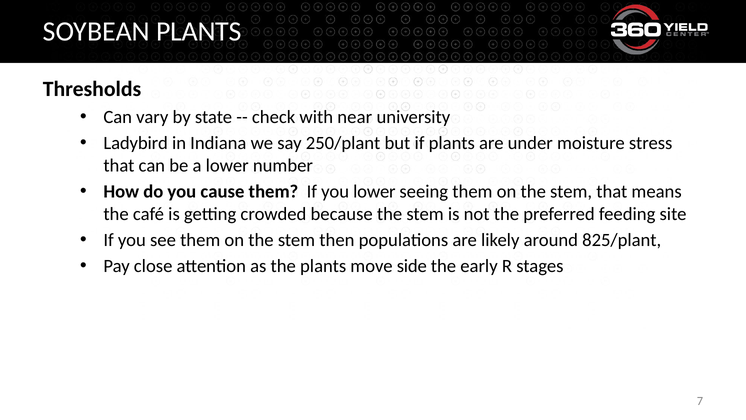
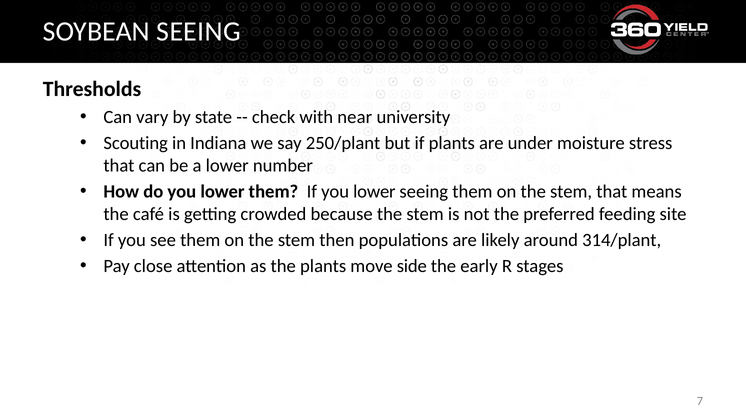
SOYBEAN PLANTS: PLANTS -> SEEING
Ladybird: Ladybird -> Scouting
do you cause: cause -> lower
825/plant: 825/plant -> 314/plant
